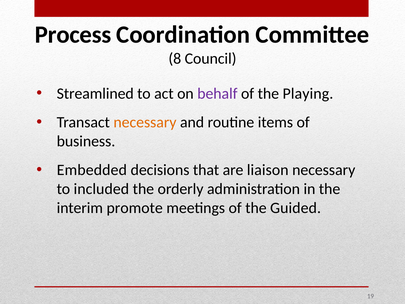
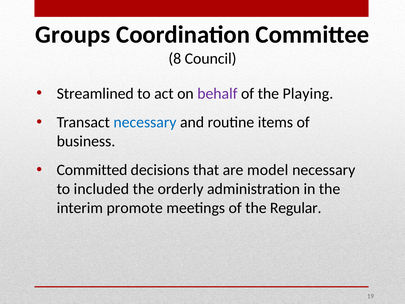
Process: Process -> Groups
necessary at (145, 122) colour: orange -> blue
Embedded: Embedded -> Committed
liaison: liaison -> model
Guided: Guided -> Regular
